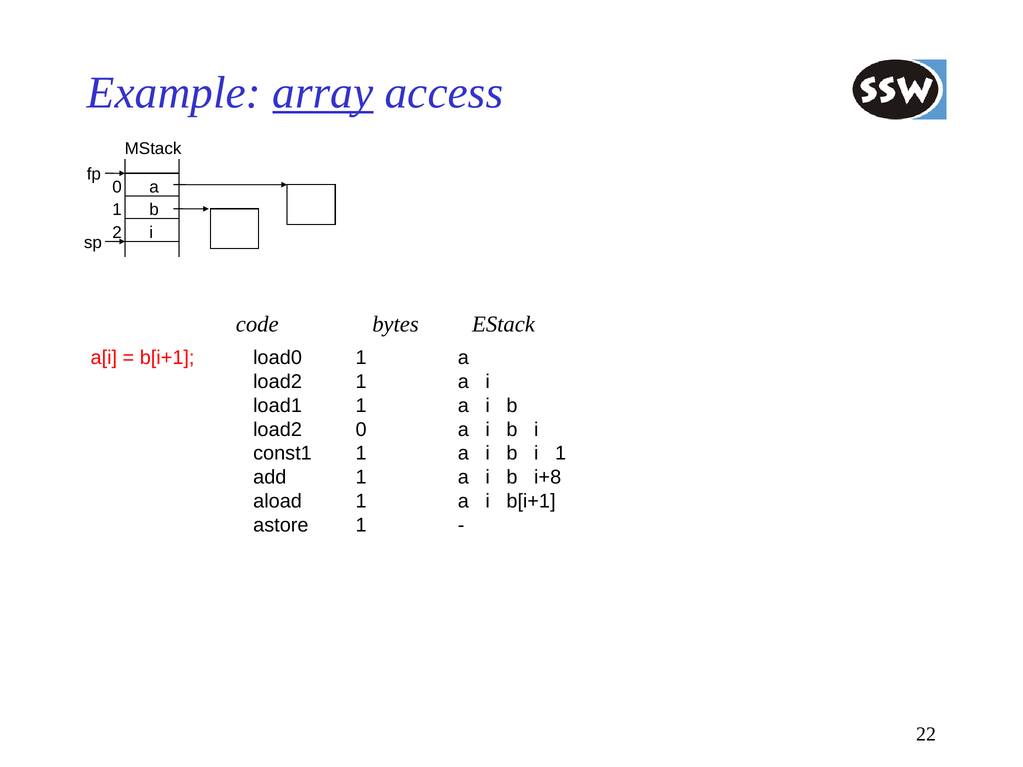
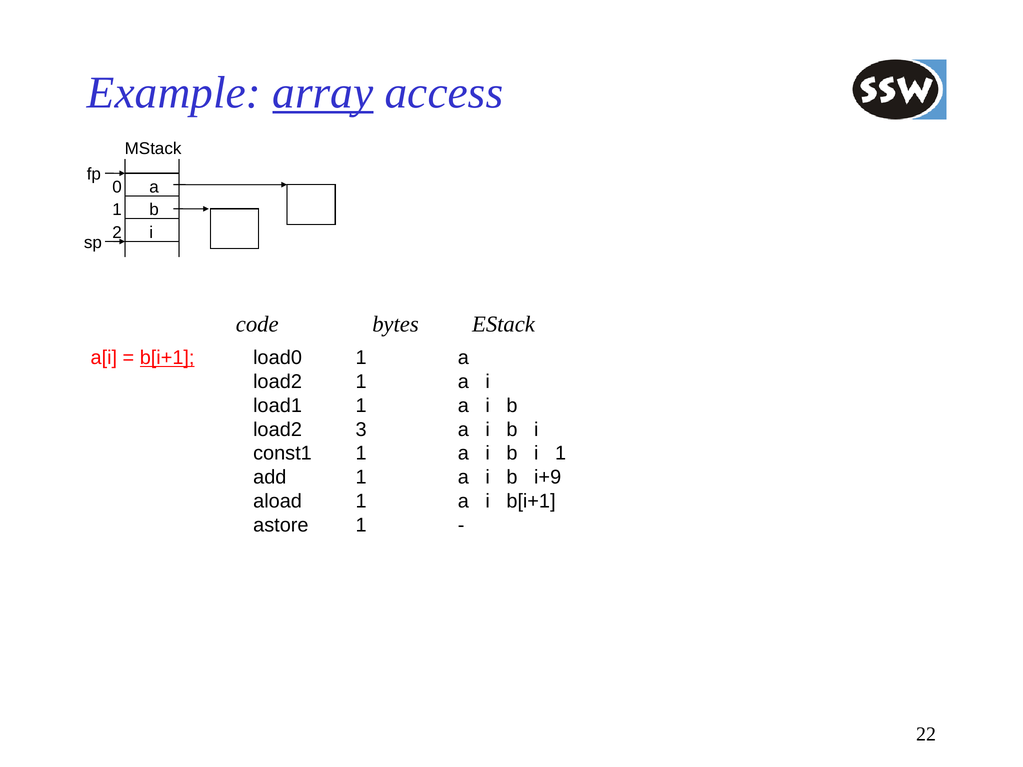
b[i+1 at (167, 358) underline: none -> present
load2 0: 0 -> 3
i+8: i+8 -> i+9
